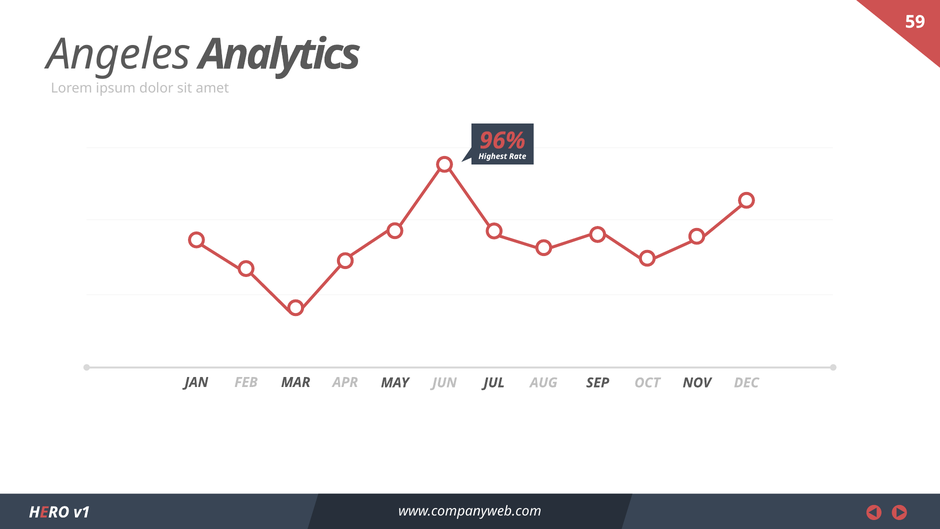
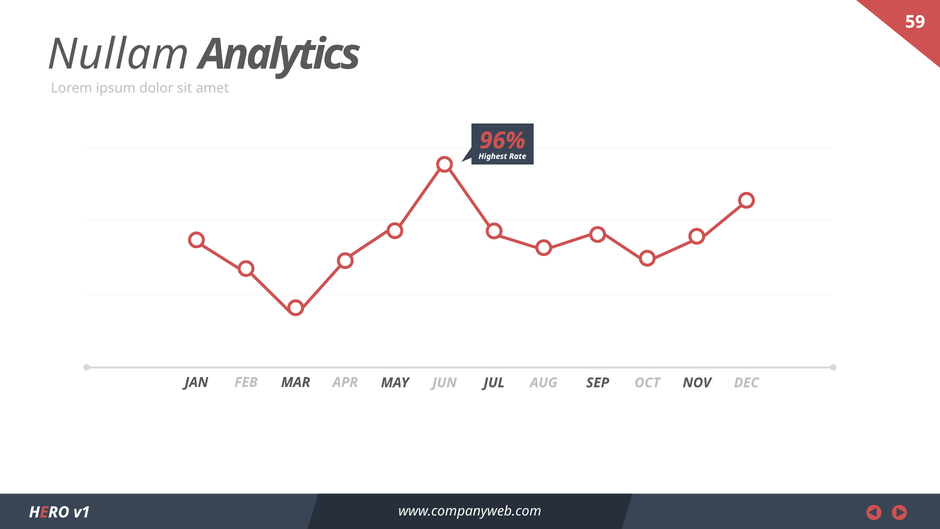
Angeles: Angeles -> Nullam
